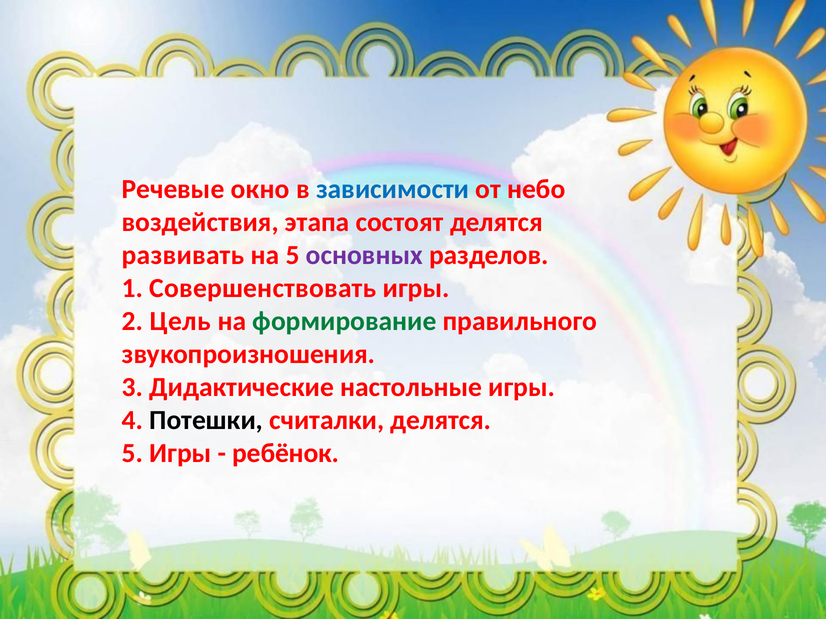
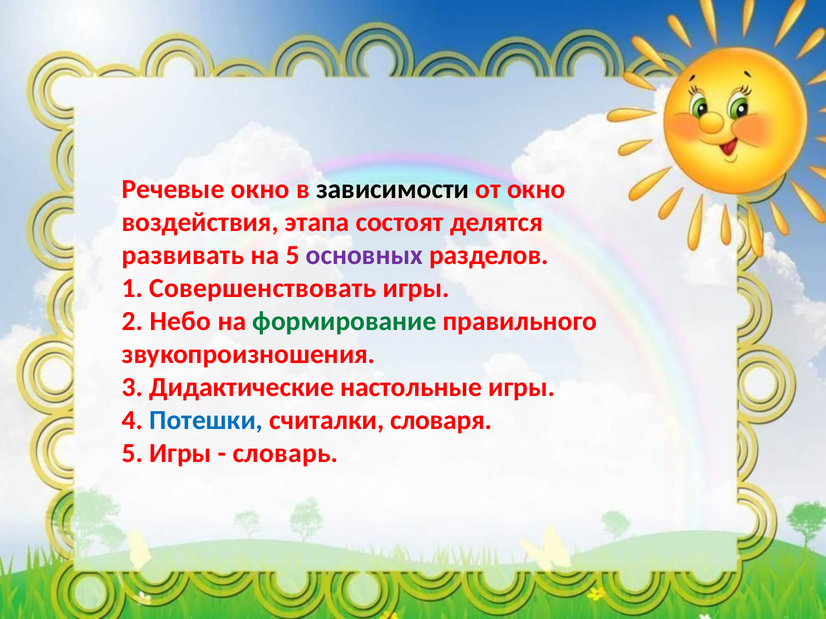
зависимости colour: blue -> black
от небо: небо -> окно
Цель: Цель -> Небо
Потешки colour: black -> blue
считалки делятся: делятся -> словаря
ребёнок: ребёнок -> словарь
